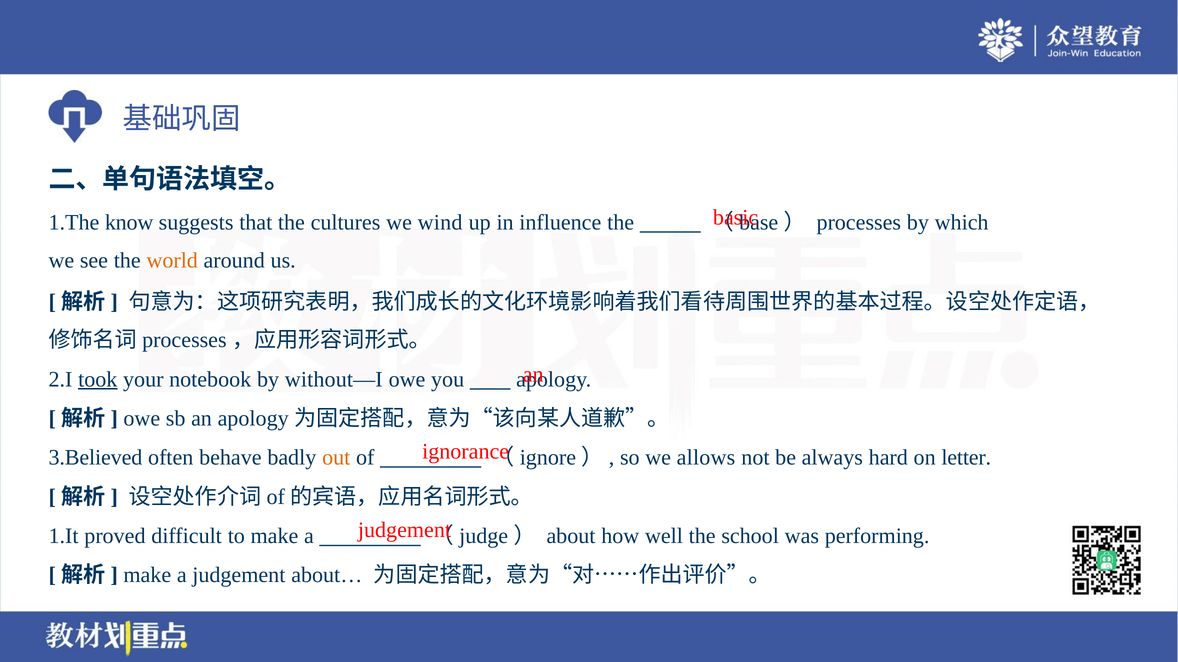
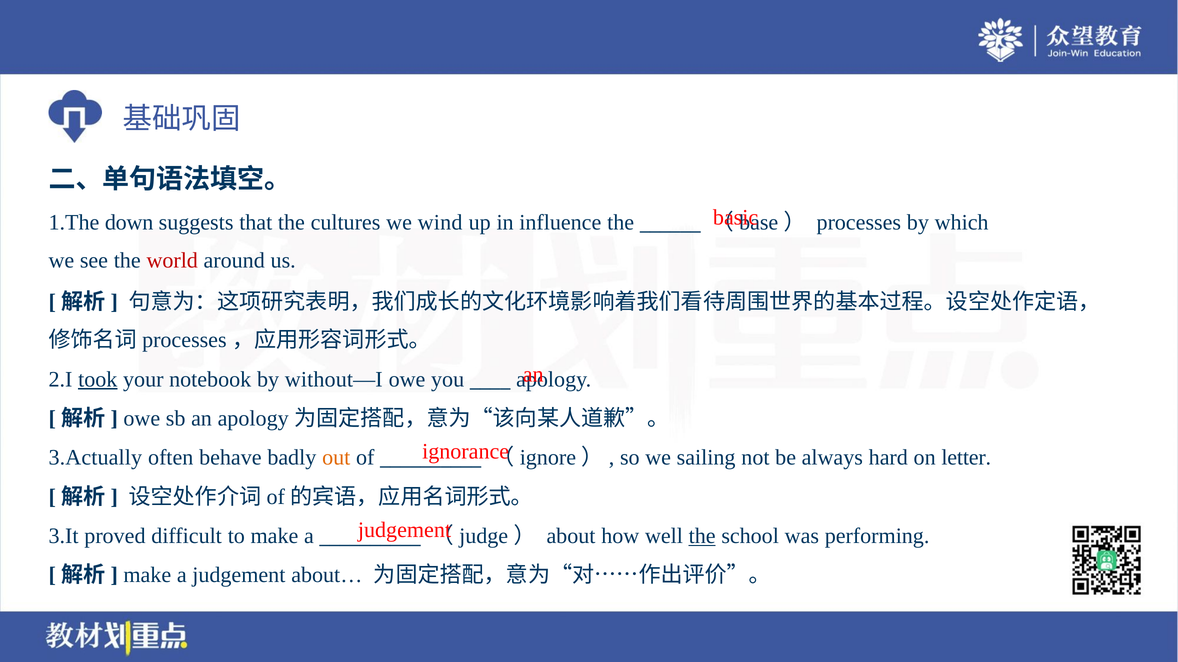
know: know -> down
world colour: orange -> red
3.Believed: 3.Believed -> 3.Actually
allows: allows -> sailing
1.It: 1.It -> 3.It
the at (702, 537) underline: none -> present
